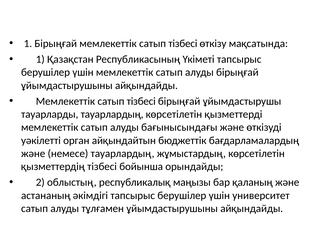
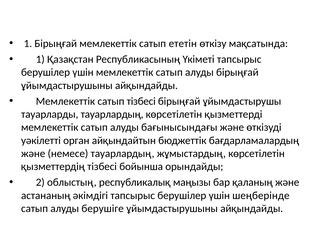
Бірыңғай мемлекеттік сатып тізбесі: тізбесі -> ететін
университет: университет -> шеңберінде
тұлғамен: тұлғамен -> берушіге
